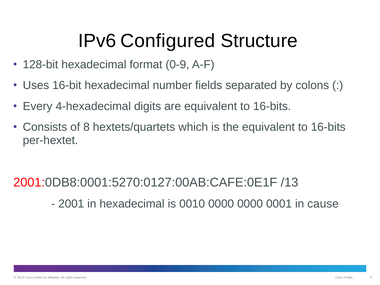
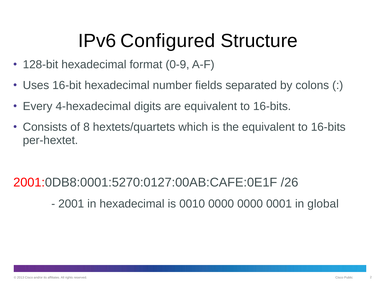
/13: /13 -> /26
cause: cause -> global
